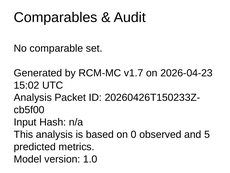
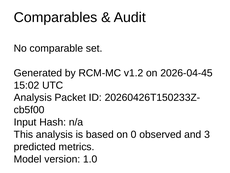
v1.7: v1.7 -> v1.2
2026-04-23: 2026-04-23 -> 2026-04-45
5: 5 -> 3
